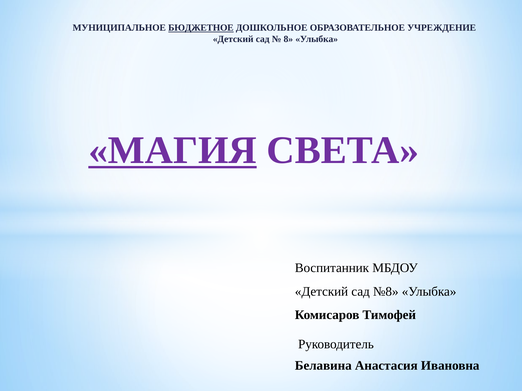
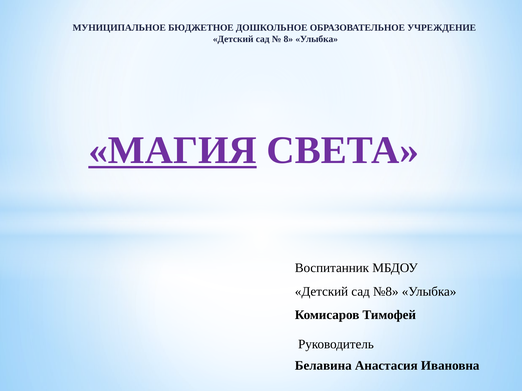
БЮДЖЕТНОЕ underline: present -> none
